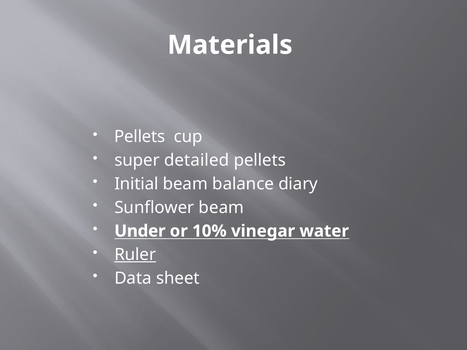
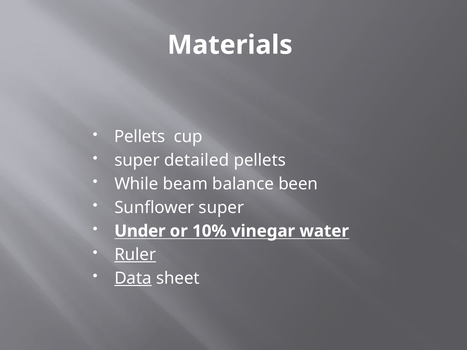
Initial: Initial -> While
diary: diary -> been
Sunflower beam: beam -> super
Data underline: none -> present
